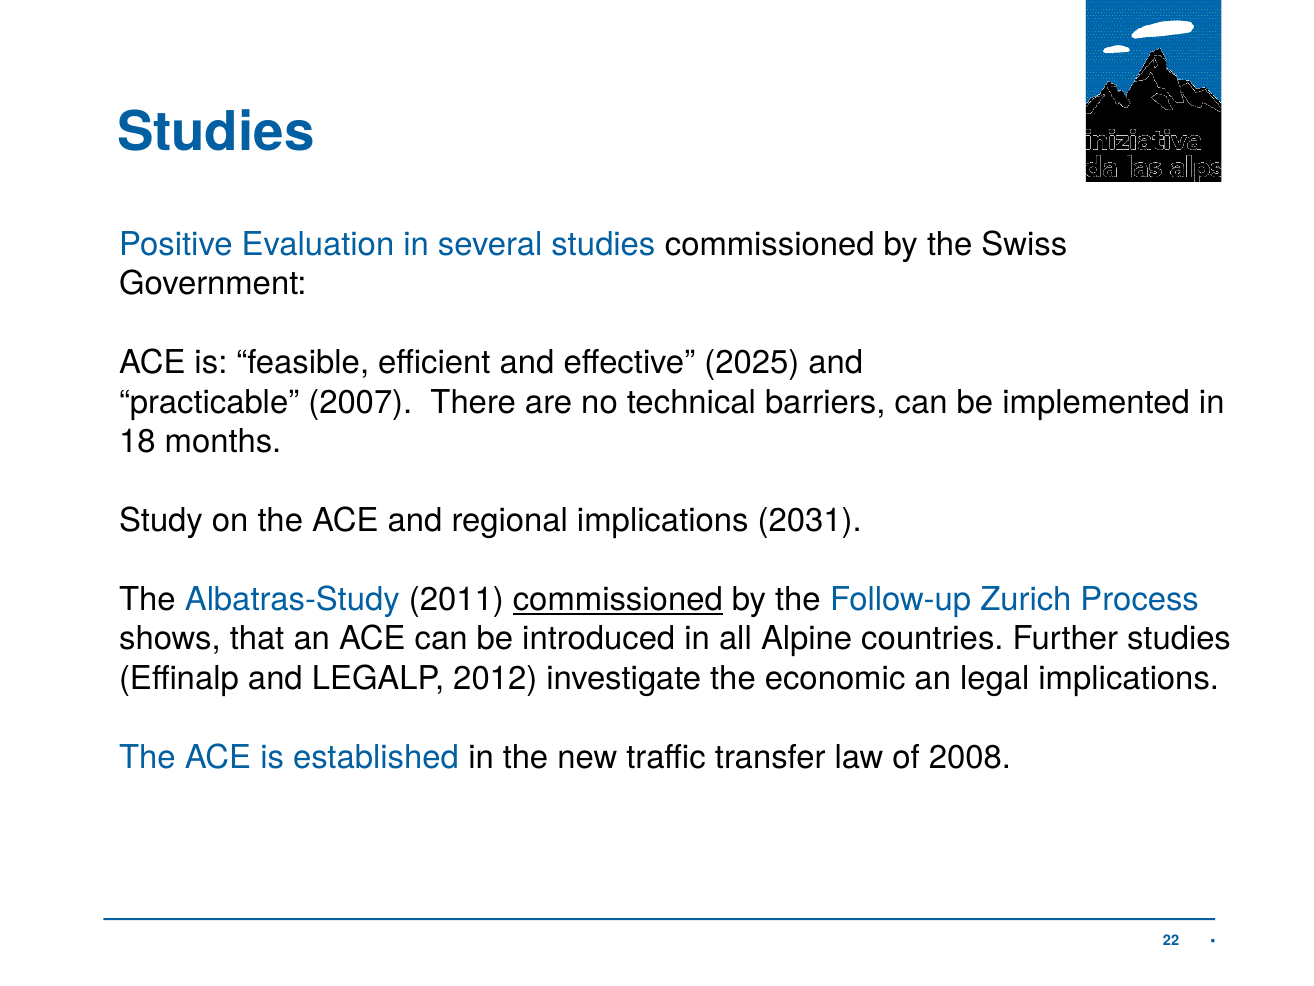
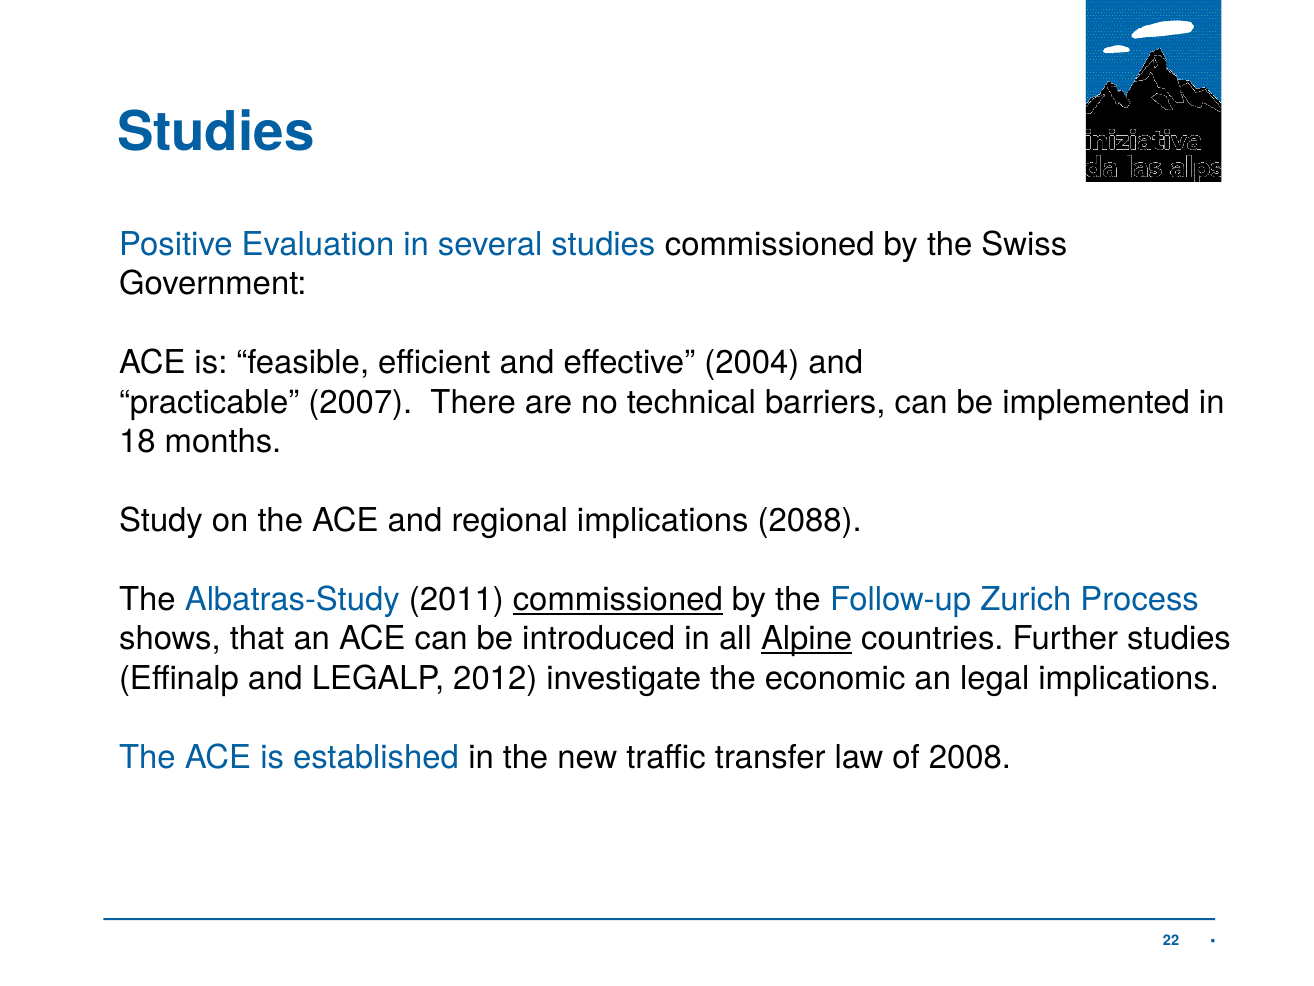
2025: 2025 -> 2004
2031: 2031 -> 2088
Alpine underline: none -> present
